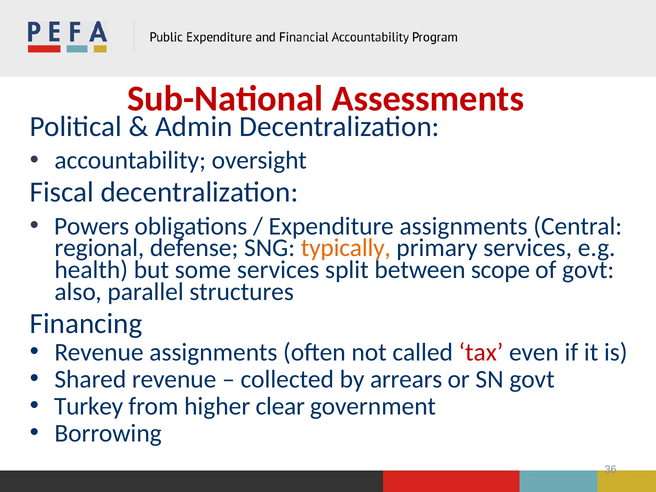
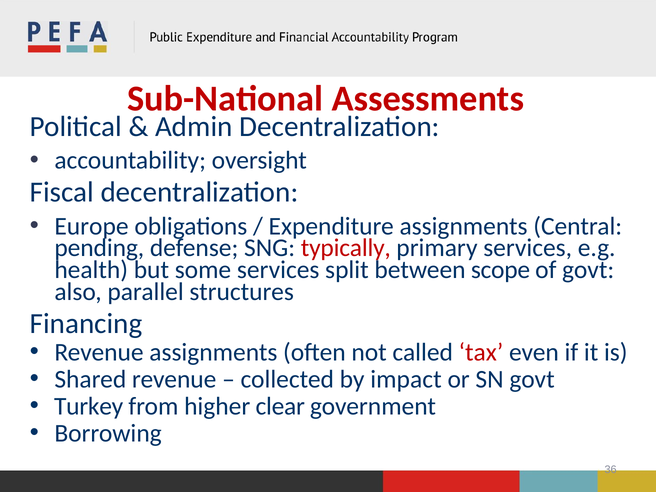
Powers: Powers -> Europe
regional: regional -> pending
typically colour: orange -> red
arrears: arrears -> impact
